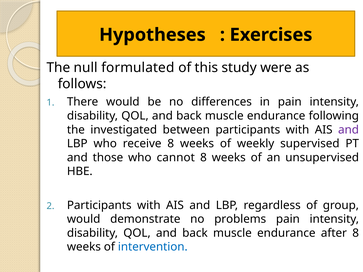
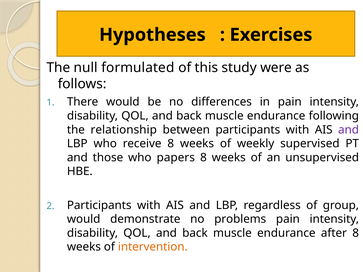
investigated: investigated -> relationship
cannot: cannot -> papers
intervention colour: blue -> orange
